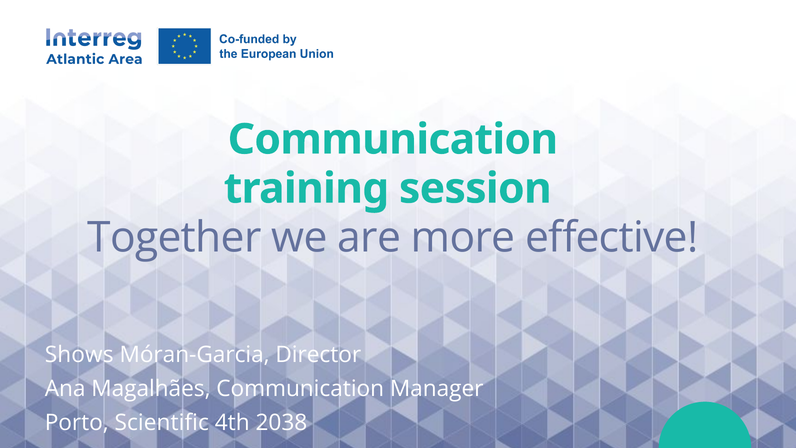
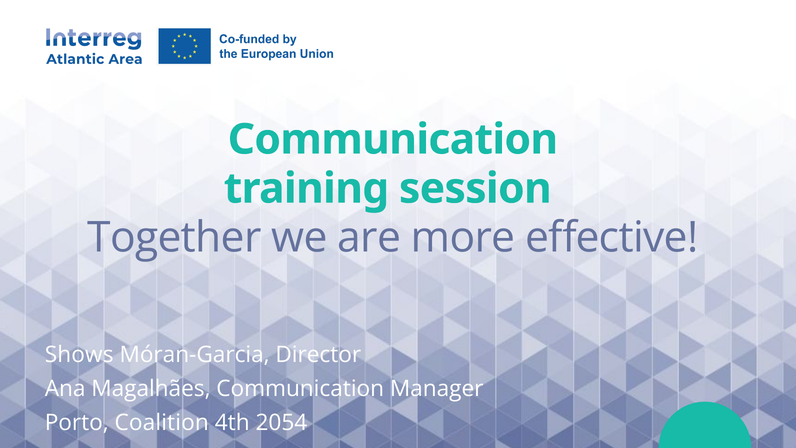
Scientific: Scientific -> Coalition
2038: 2038 -> 2054
